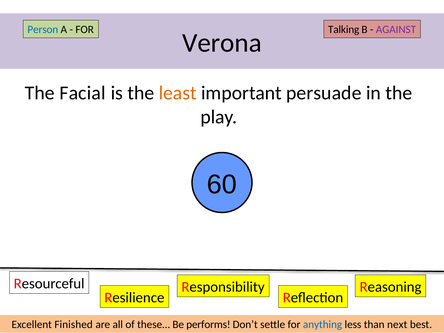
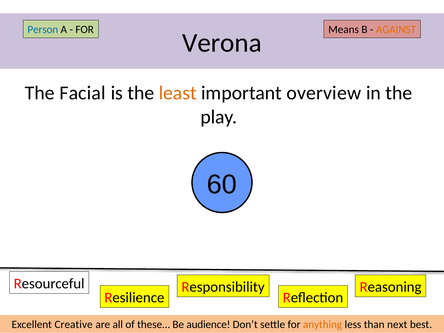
Talking: Talking -> Means
AGAINST colour: purple -> orange
persuade: persuade -> overview
Finished: Finished -> Creative
performs: performs -> audience
anything colour: blue -> orange
